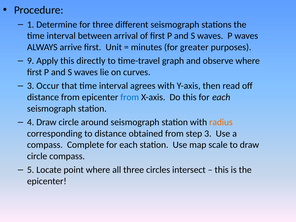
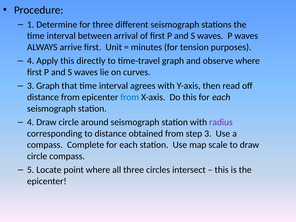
greater: greater -> tension
9 at (31, 61): 9 -> 4
3 Occur: Occur -> Graph
radius colour: orange -> purple
